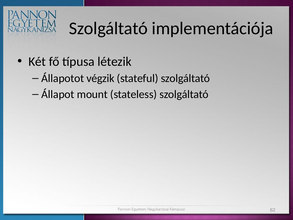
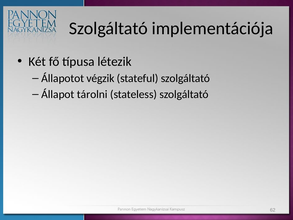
mount: mount -> tárolni
